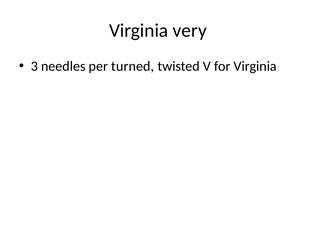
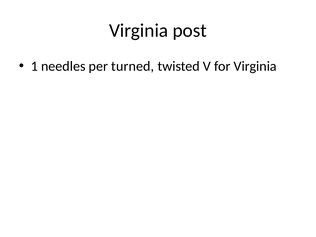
very: very -> post
3: 3 -> 1
